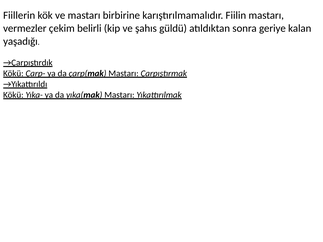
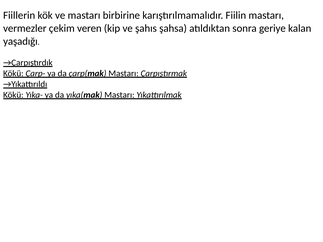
belirli: belirli -> veren
güldü: güldü -> şahsa
